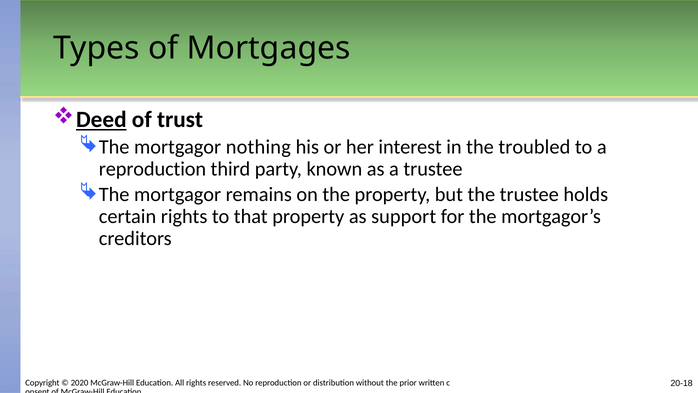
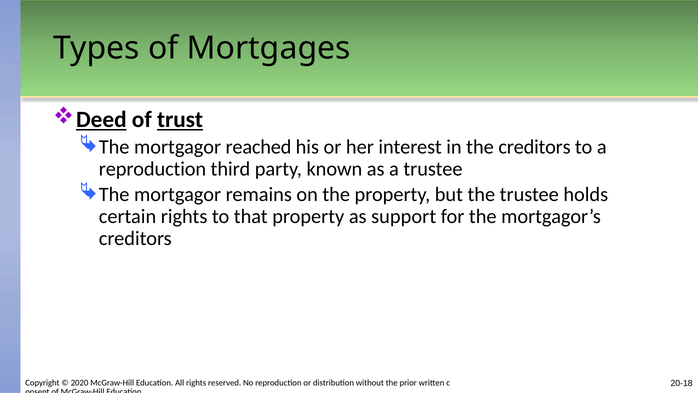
trust underline: none -> present
nothing: nothing -> reached
the troubled: troubled -> creditors
